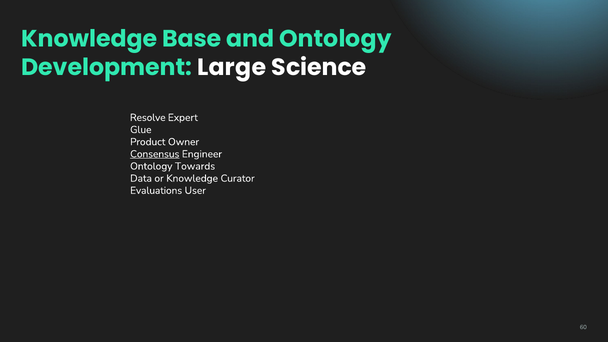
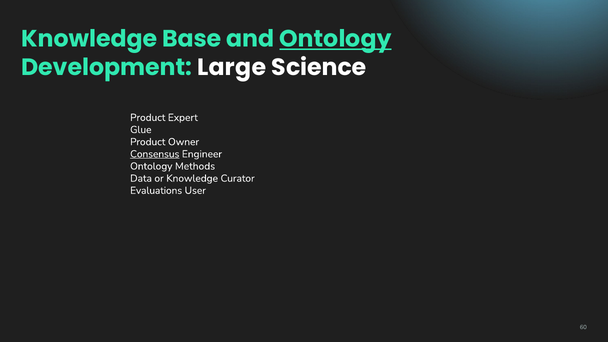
Ontology at (335, 39) underline: none -> present
Resolve at (148, 118): Resolve -> Product
Towards: Towards -> Methods
